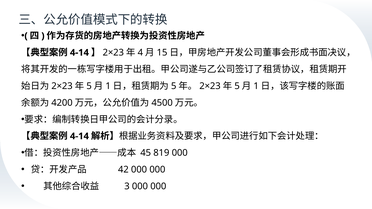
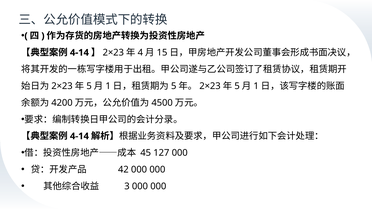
819: 819 -> 127
